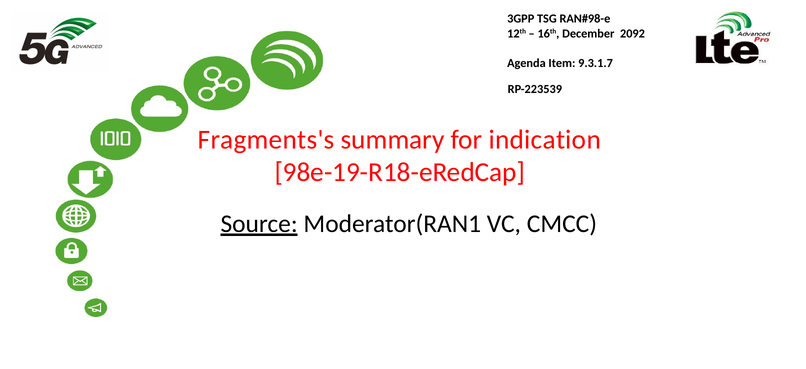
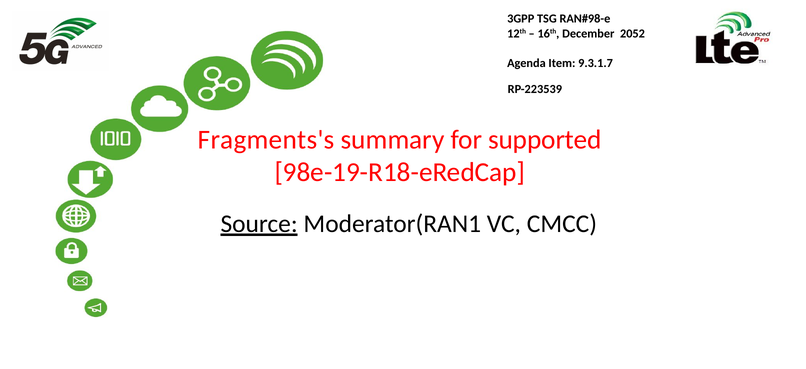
2092: 2092 -> 2052
indication: indication -> supported
